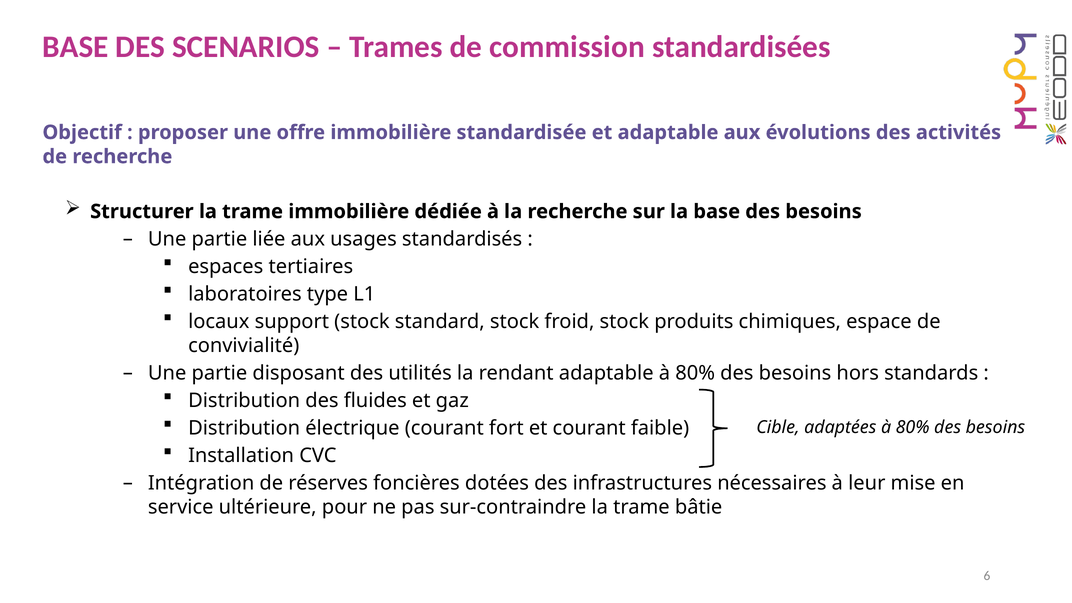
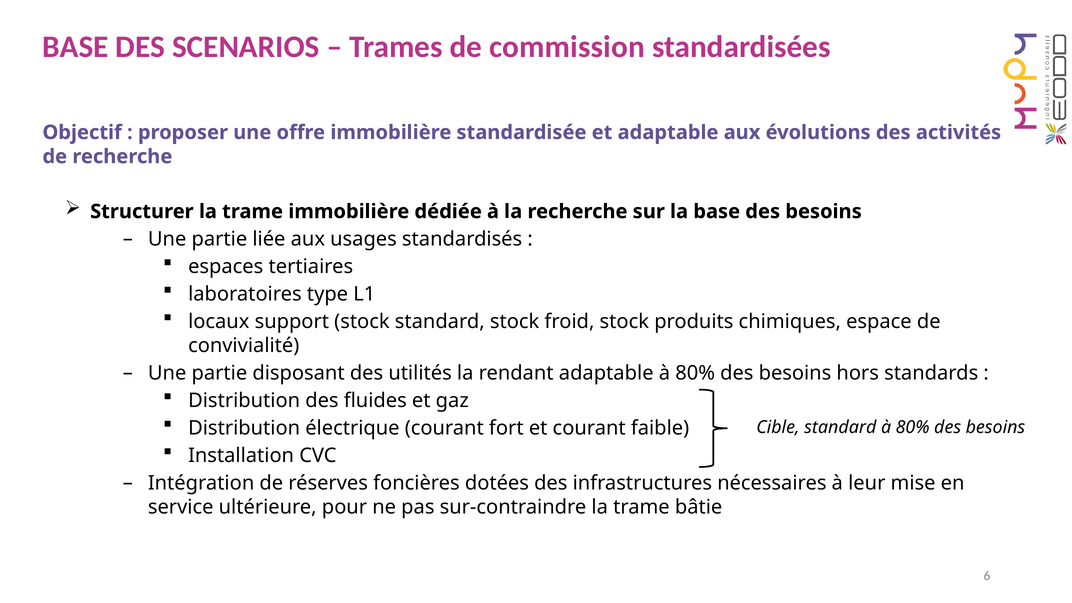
Cible adaptées: adaptées -> standard
